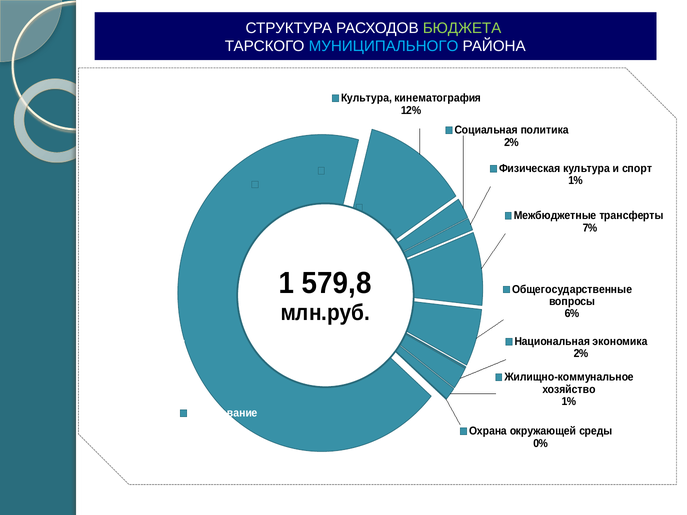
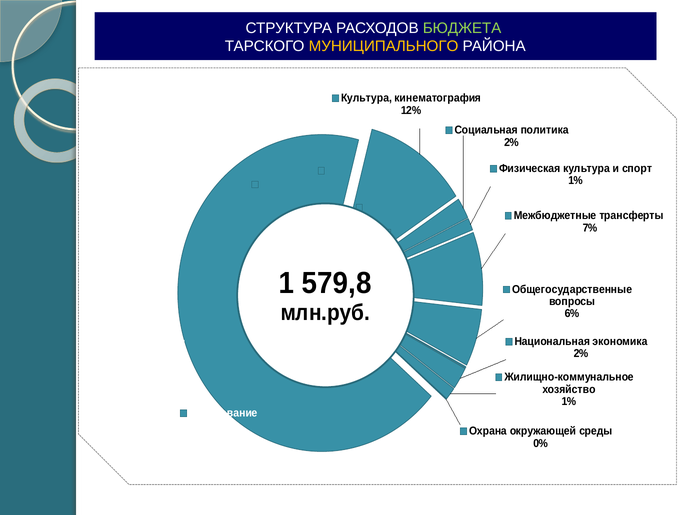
МУНИЦИПАЛЬНОГО colour: light blue -> yellow
